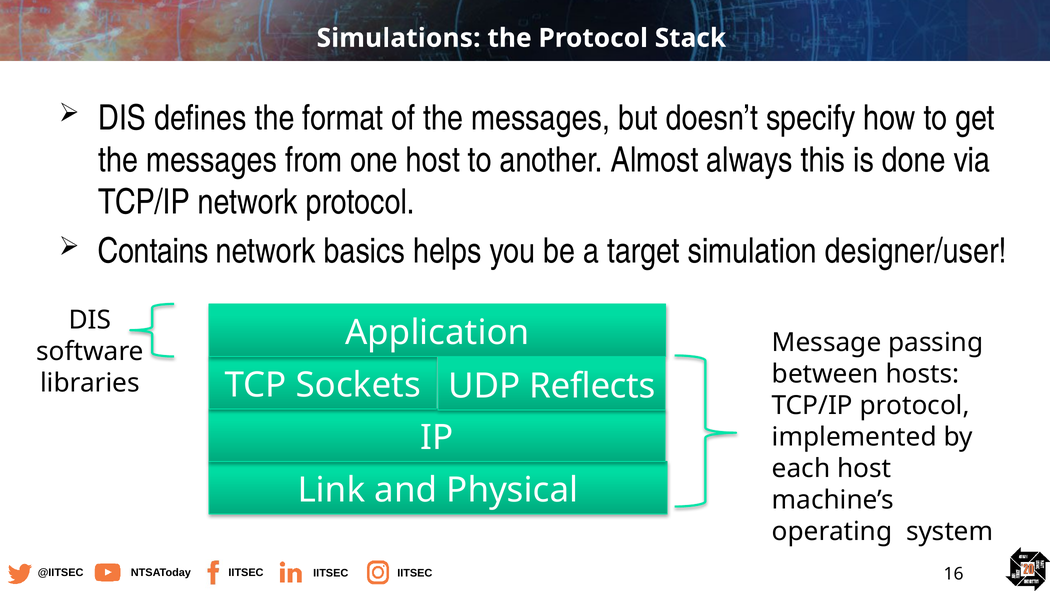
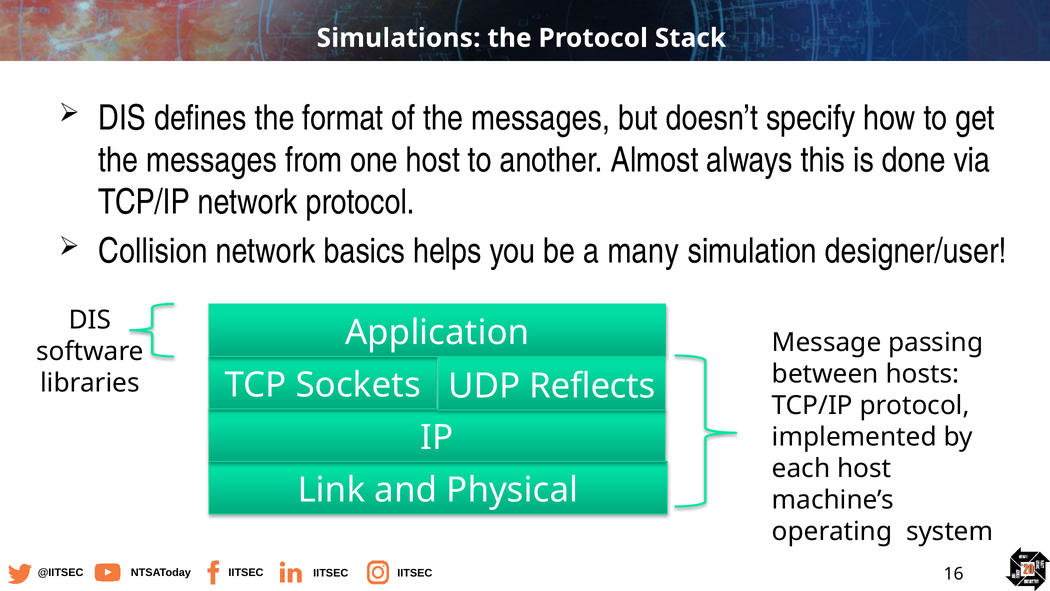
Contains: Contains -> Collision
target: target -> many
